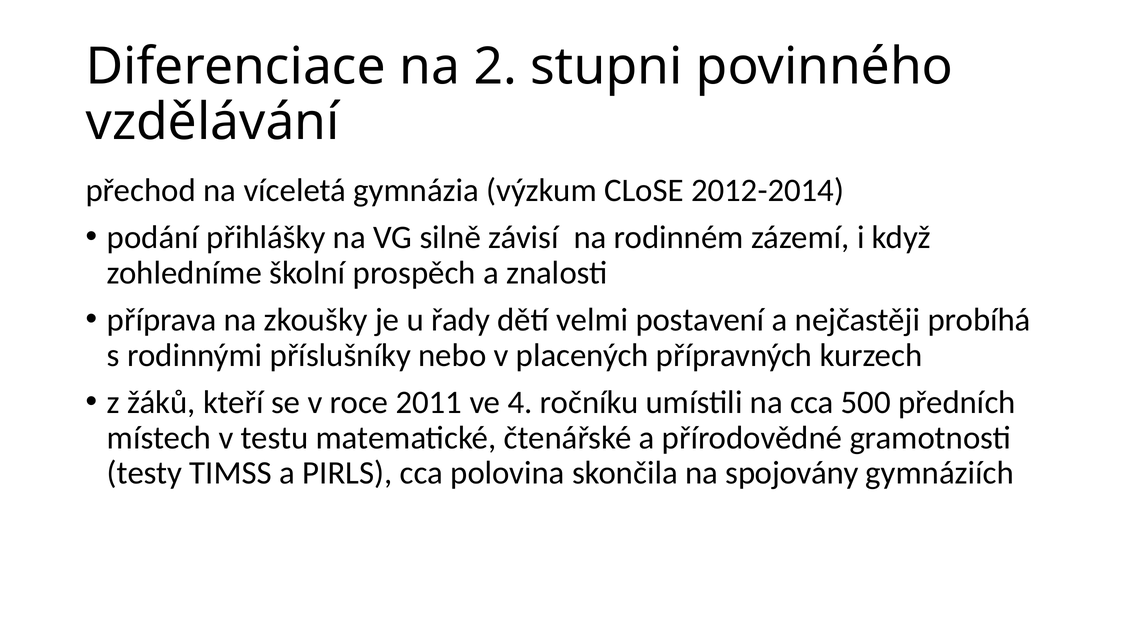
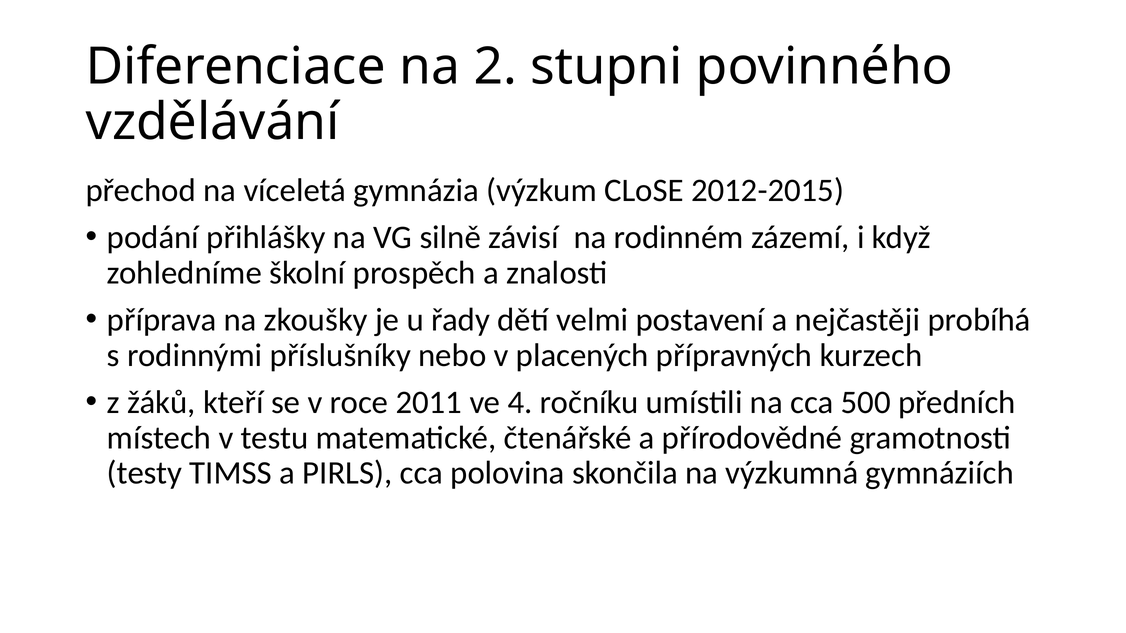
2012-2014: 2012-2014 -> 2012-2015
spojovány: spojovány -> výzkumná
